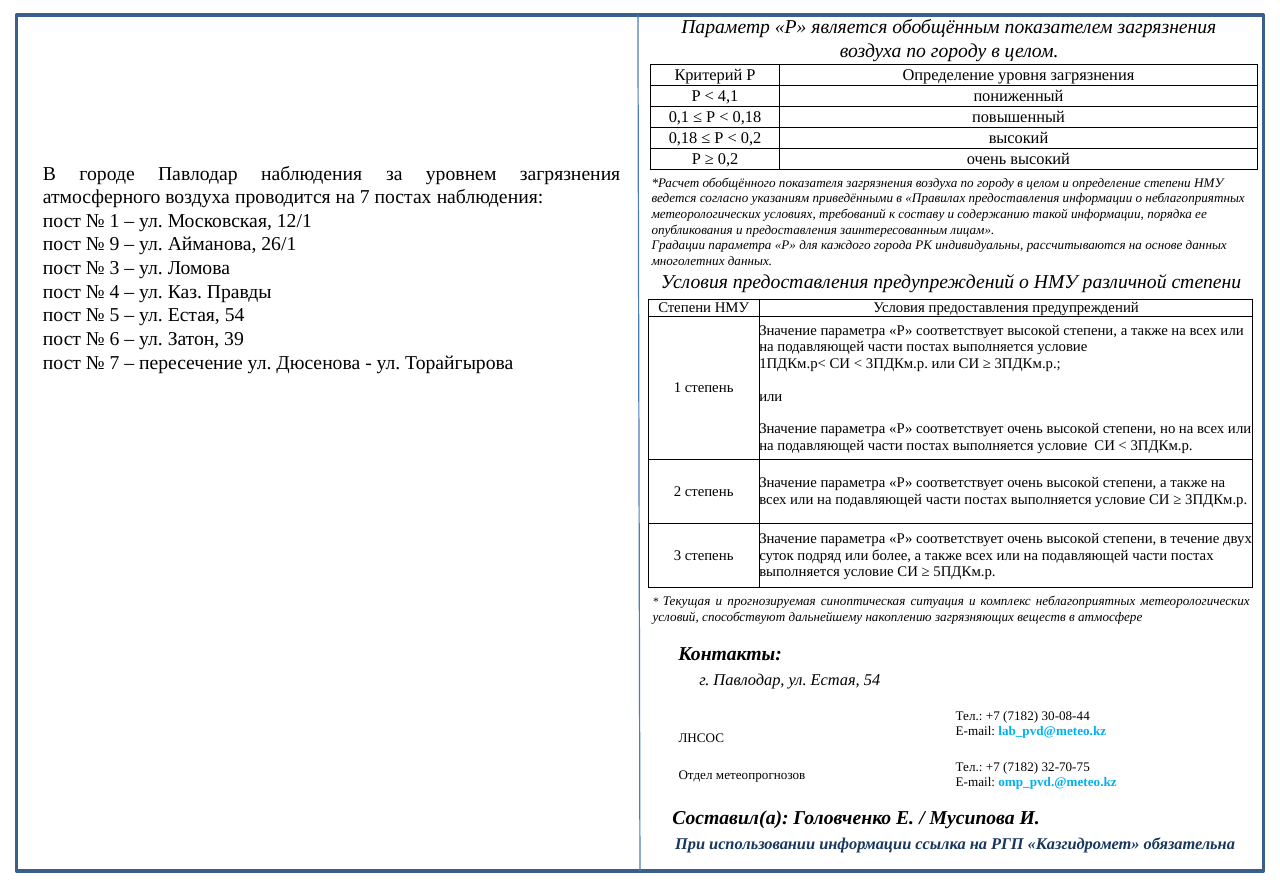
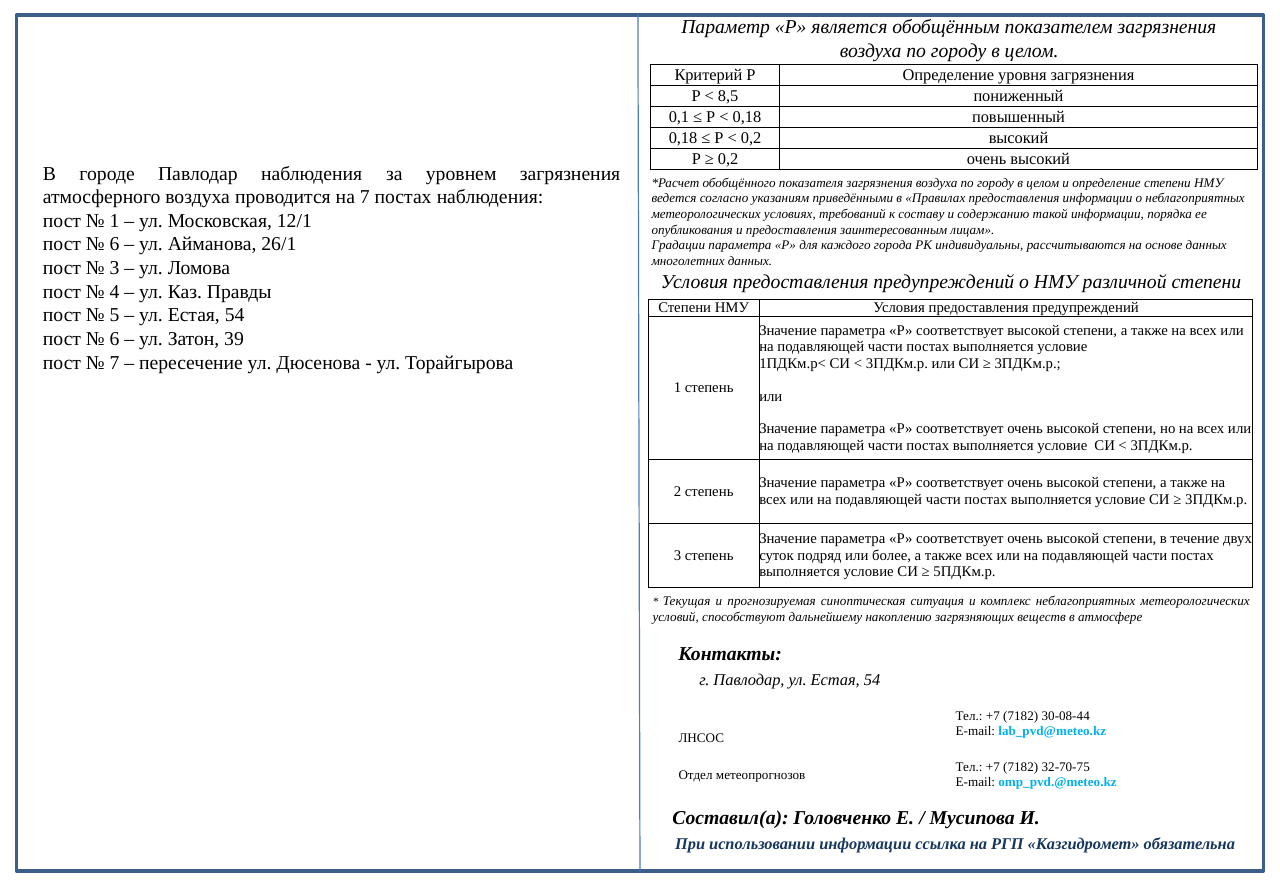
4,1: 4,1 -> 8,5
9 at (115, 244): 9 -> 6
